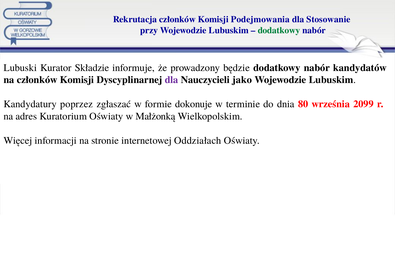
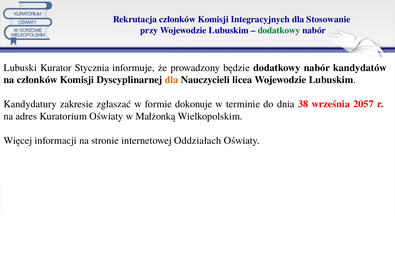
Podejmowania: Podejmowania -> Integracyjnych
Składzie: Składzie -> Stycznia
dla at (172, 80) colour: purple -> orange
jako: jako -> licea
poprzez: poprzez -> zakresie
80: 80 -> 38
2099: 2099 -> 2057
